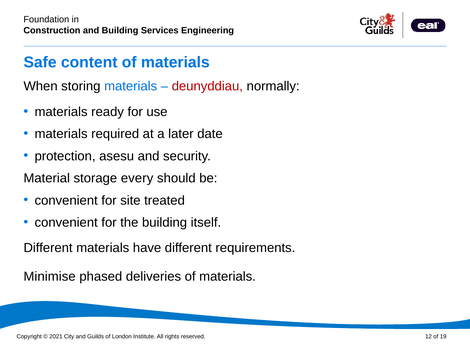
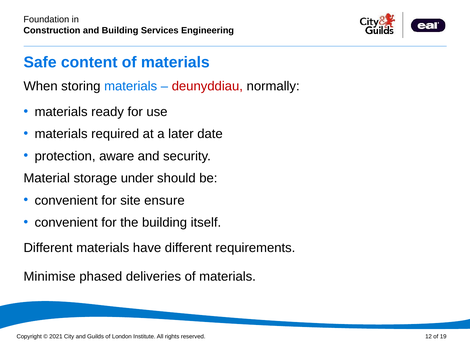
asesu: asesu -> aware
every: every -> under
treated: treated -> ensure
